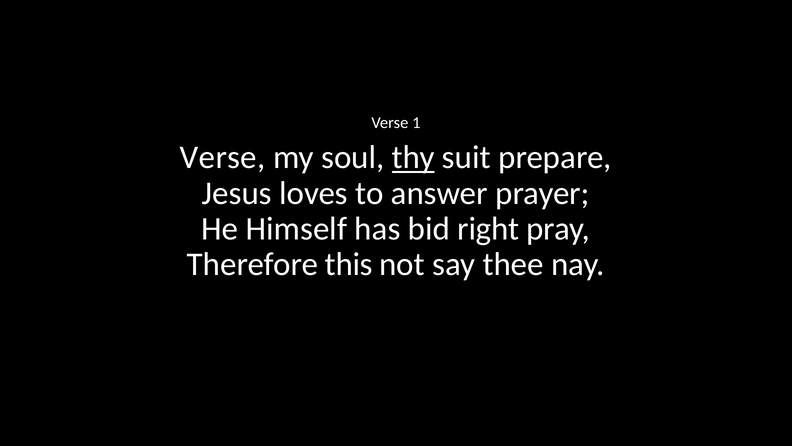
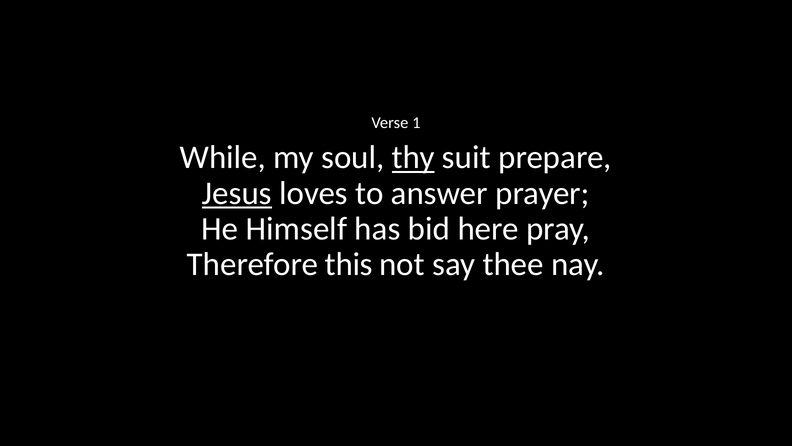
Verse at (223, 157): Verse -> While
Jesus underline: none -> present
right: right -> here
